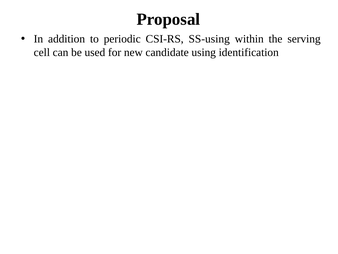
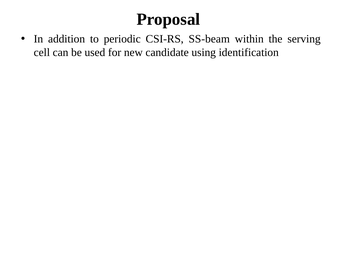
SS-using: SS-using -> SS-beam
